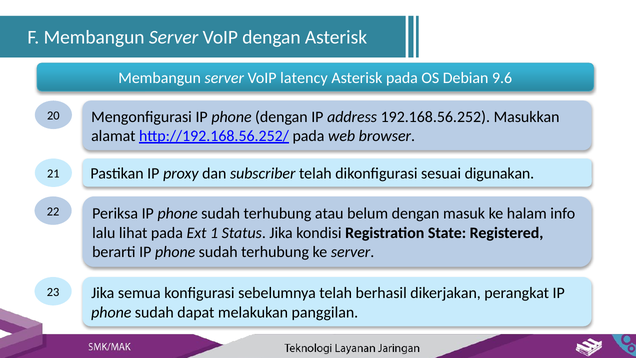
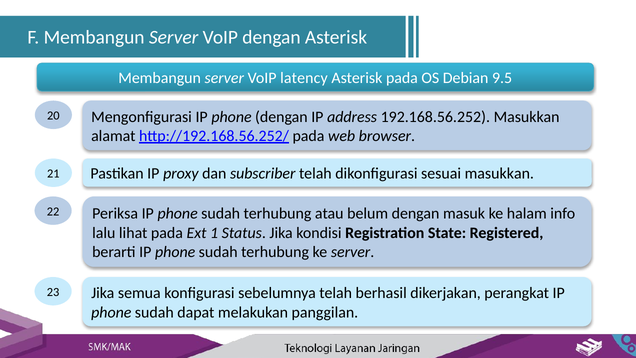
9.6: 9.6 -> 9.5
sesuai digunakan: digunakan -> masukkan
